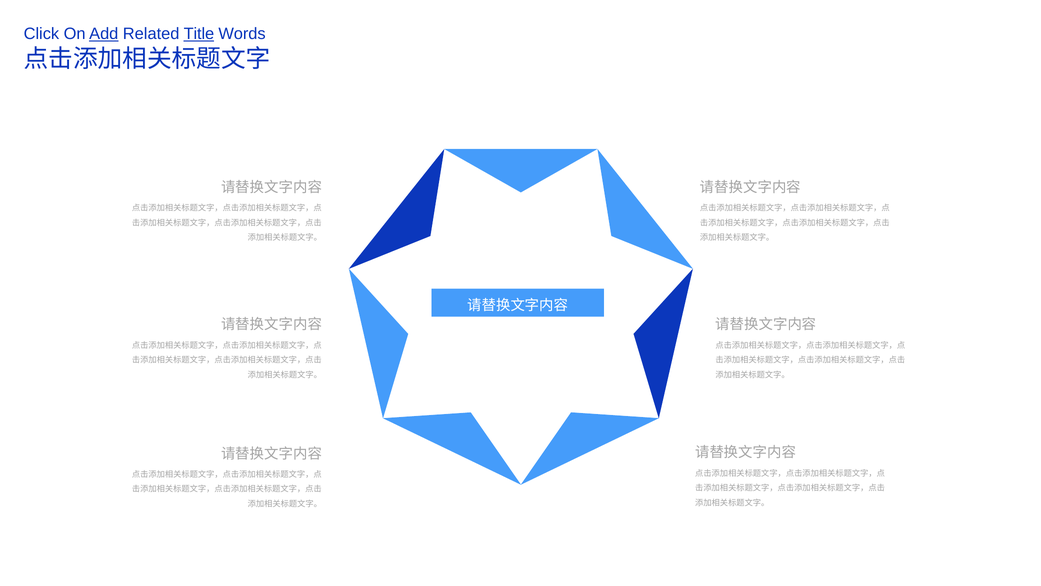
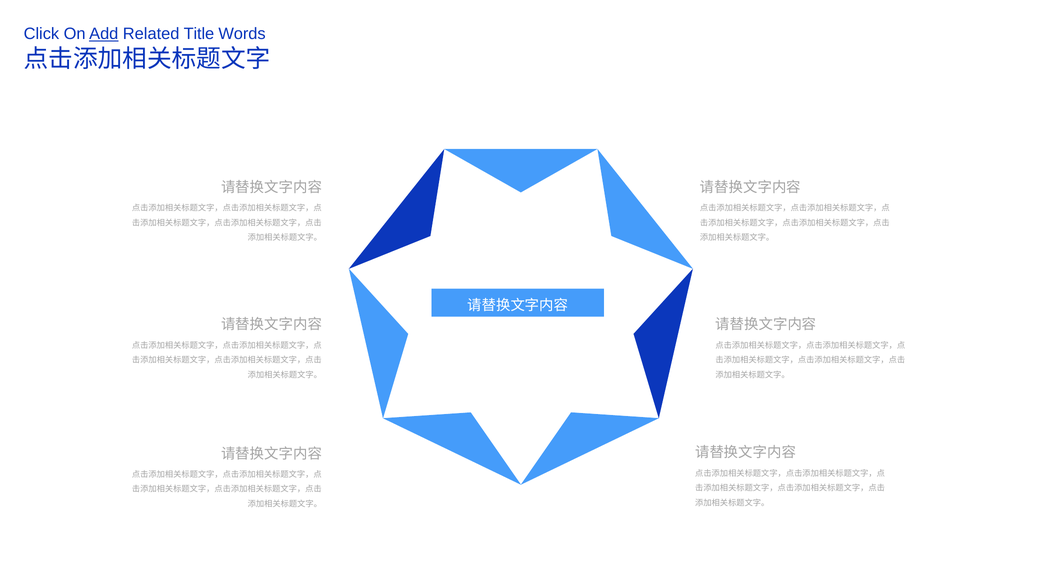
Title underline: present -> none
